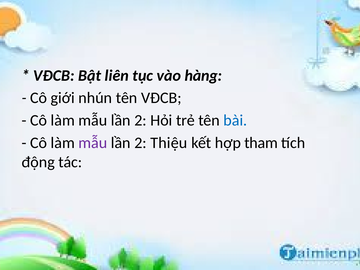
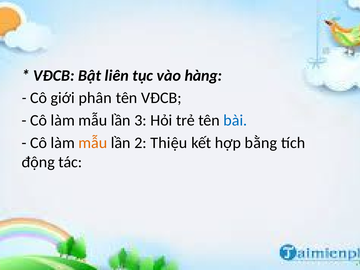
nhún: nhún -> phân
2 at (140, 120): 2 -> 3
mẫu at (93, 143) colour: purple -> orange
tham: tham -> bằng
